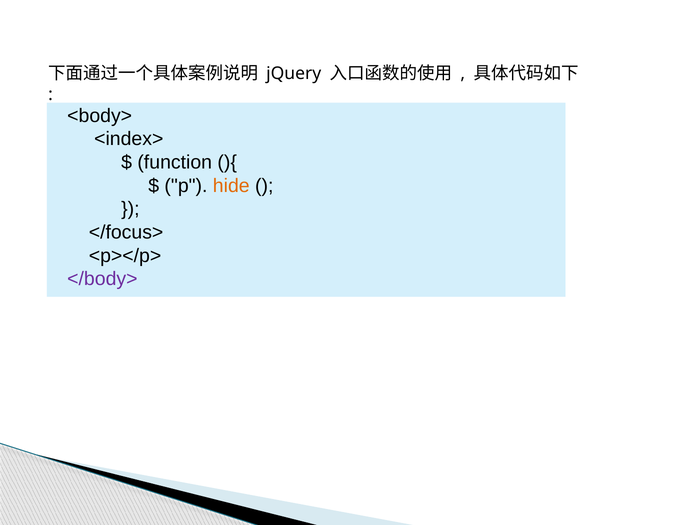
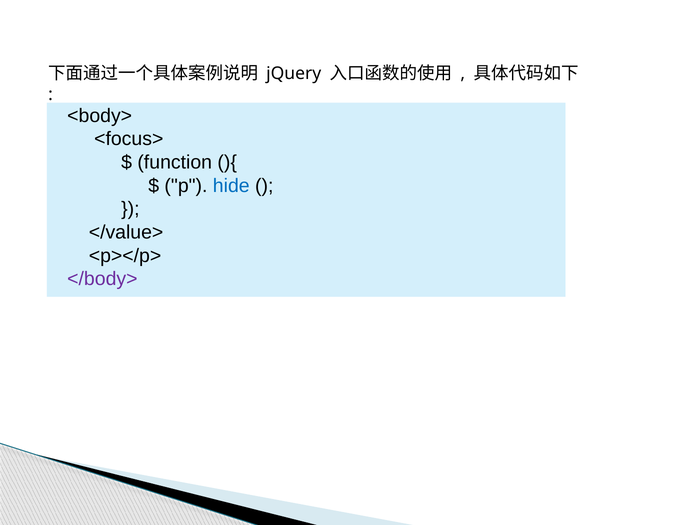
<index>: <index> -> <focus>
hide colour: orange -> blue
</focus>: </focus> -> </value>
